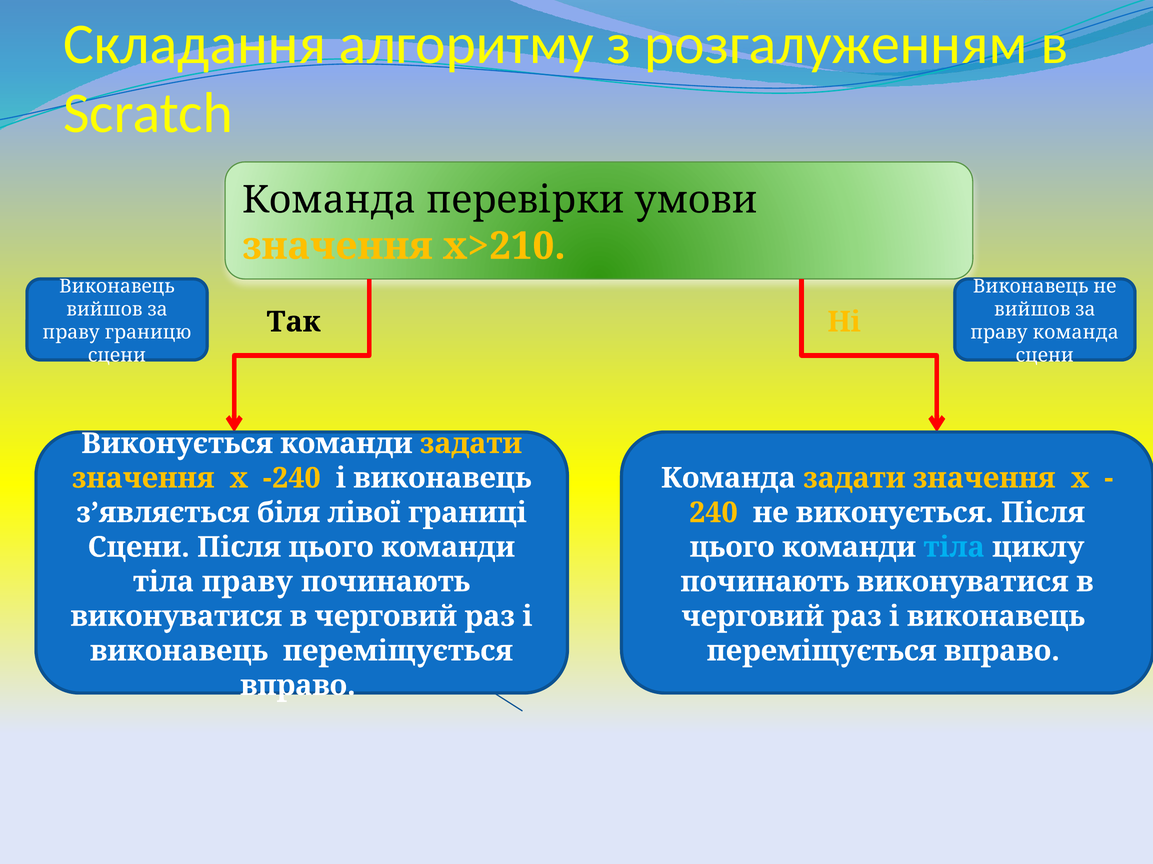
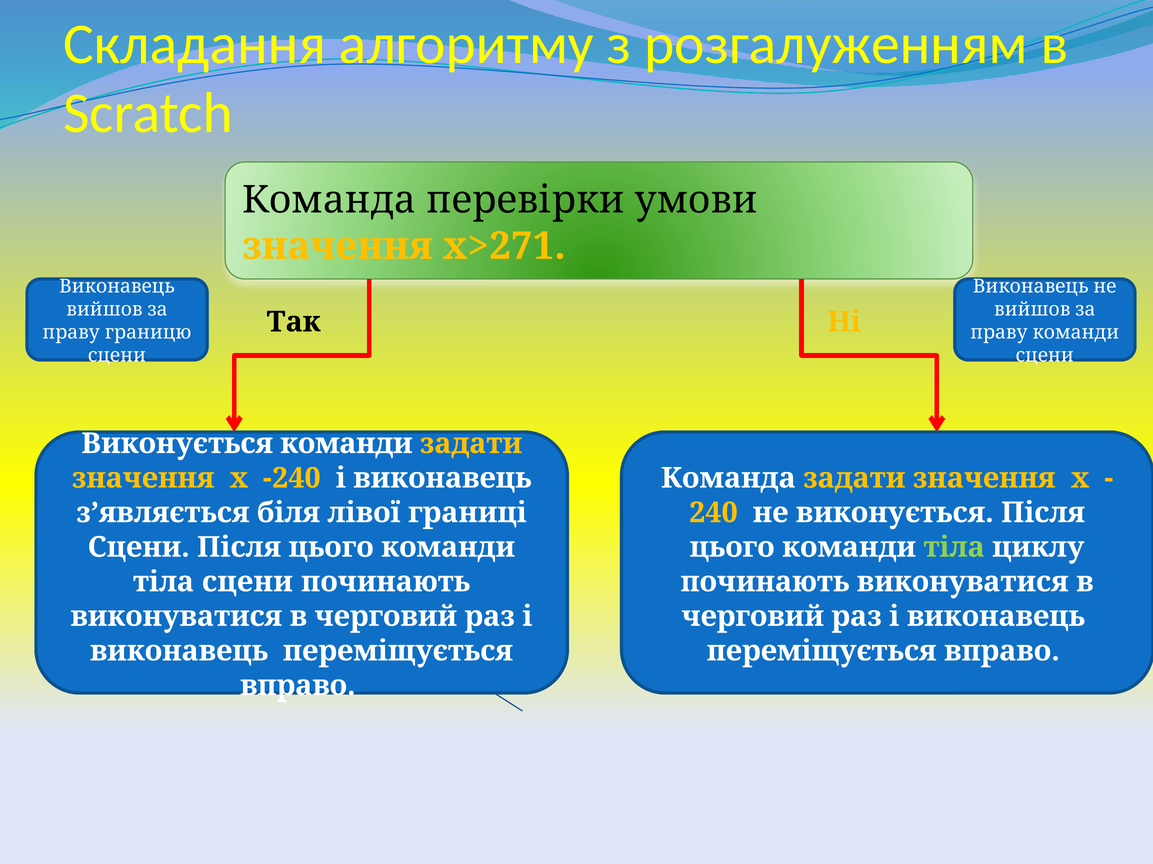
x>210: x>210 -> x>271
праву команда: команда -> команди
тіла at (954, 548) colour: light blue -> light green
тіла праву: праву -> сцени
